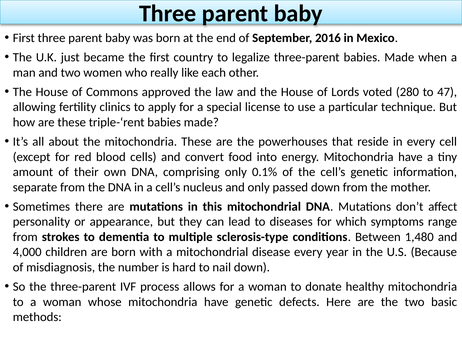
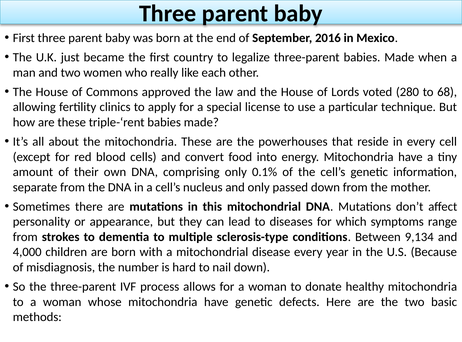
47: 47 -> 68
1,480: 1,480 -> 9,134
